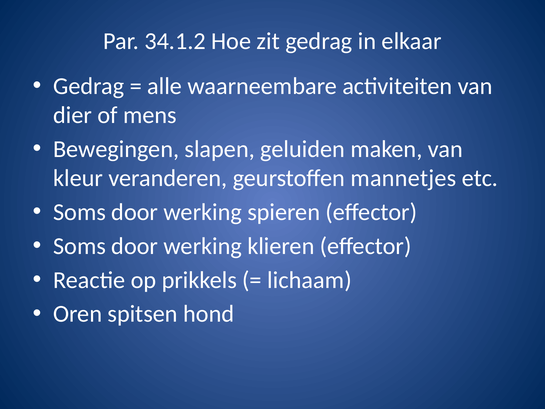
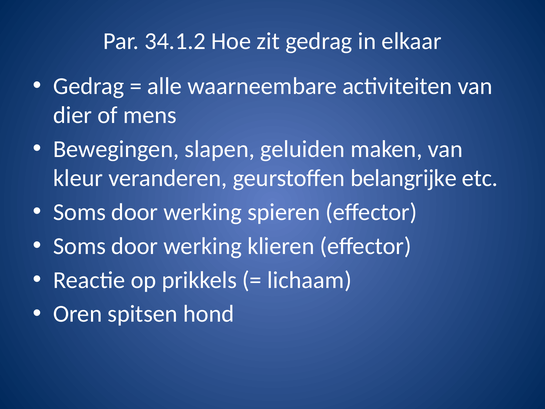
mannetjes: mannetjes -> belangrijke
